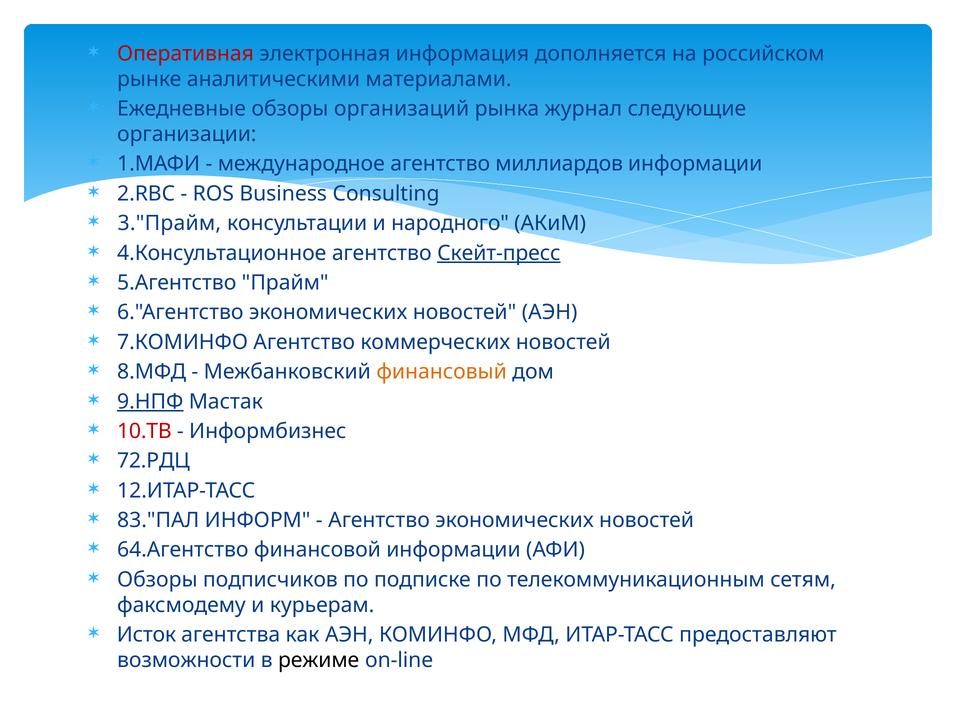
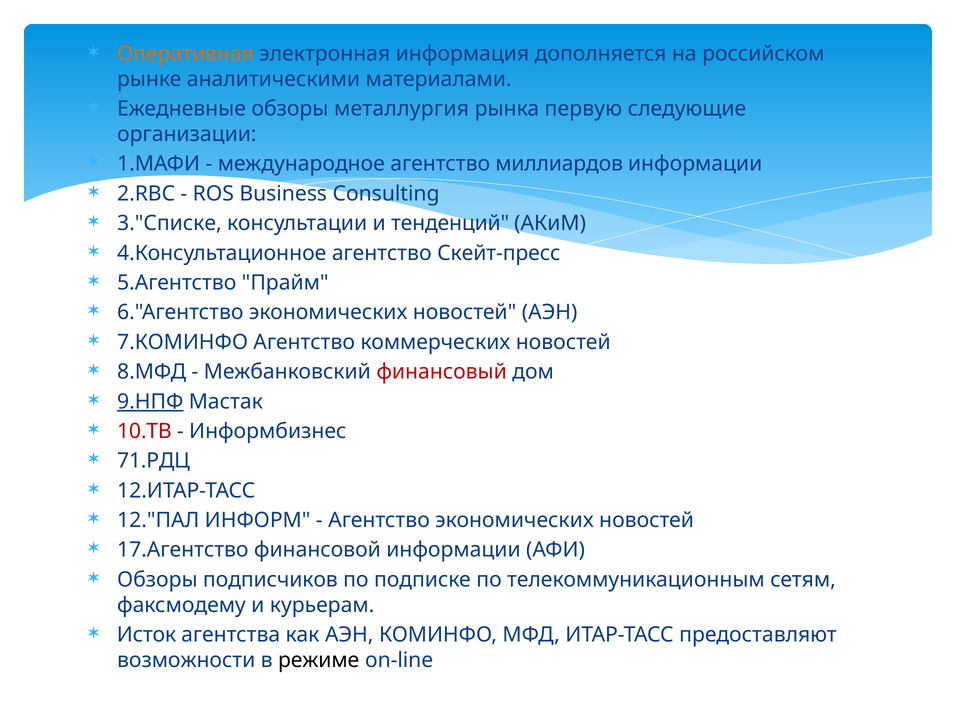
Оперативная colour: red -> orange
организаций: организаций -> металлургия
журнал: журнал -> первую
3."Прайм: 3."Прайм -> 3."Списке
народного: народного -> тенденций
Скейт-пресс underline: present -> none
финансовый colour: orange -> red
72.РДЦ: 72.РДЦ -> 71.РДЦ
83."ПАЛ: 83."ПАЛ -> 12."ПАЛ
64.Агентство: 64.Агентство -> 17.Агентство
